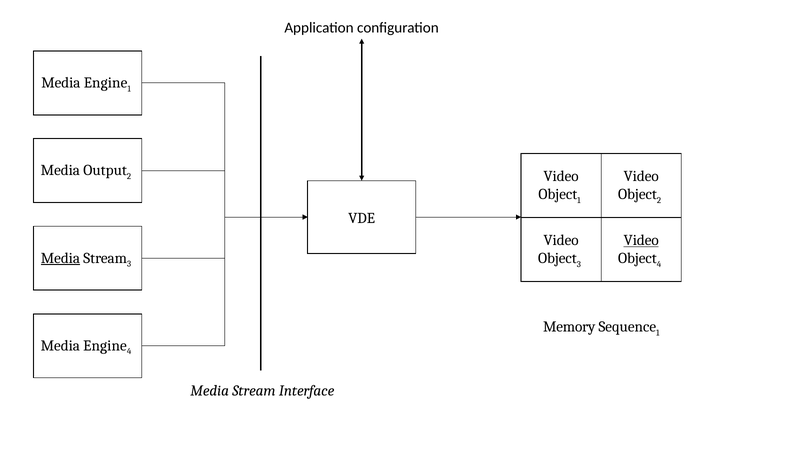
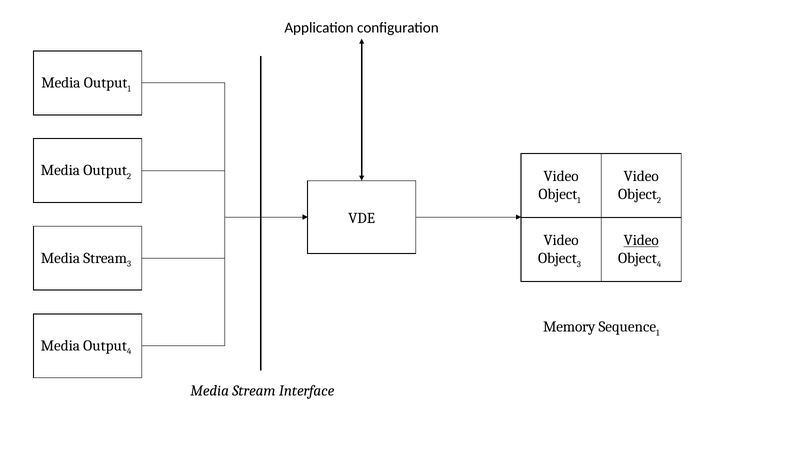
Engine at (106, 83): Engine -> Output
Media at (60, 258) underline: present -> none
Engine at (105, 346): Engine -> Output
